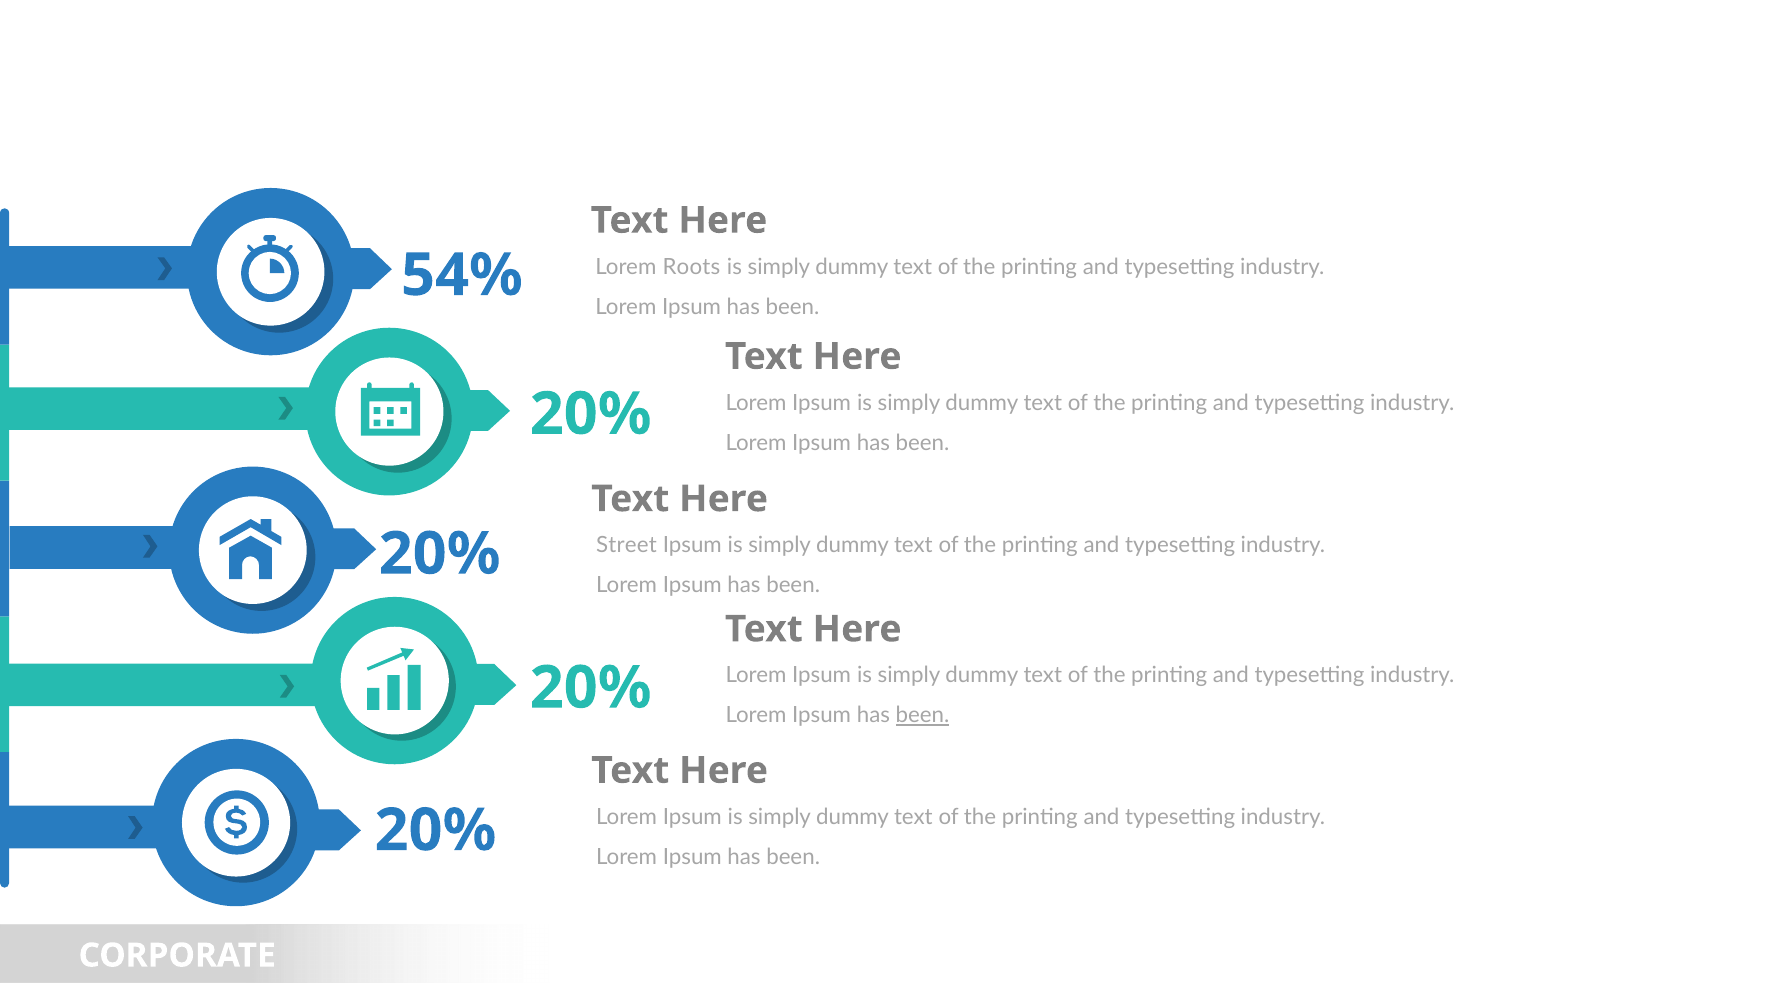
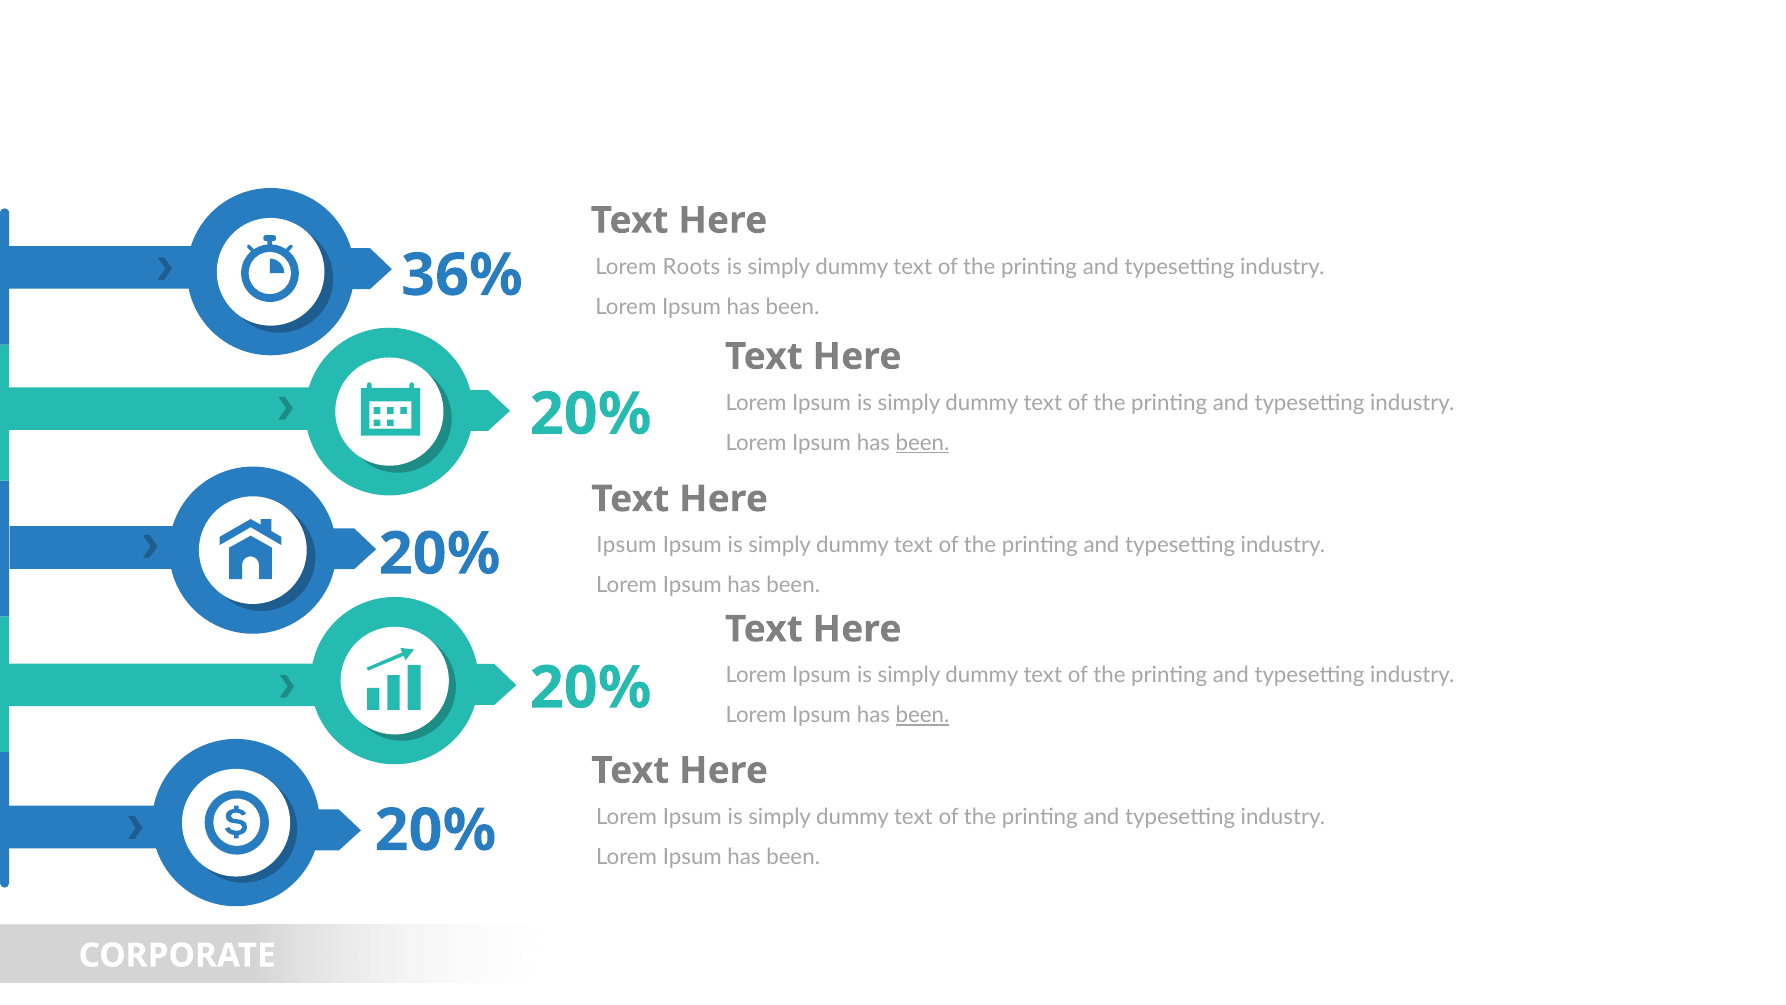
54%: 54% -> 36%
been at (923, 443) underline: none -> present
Street at (627, 545): Street -> Ipsum
